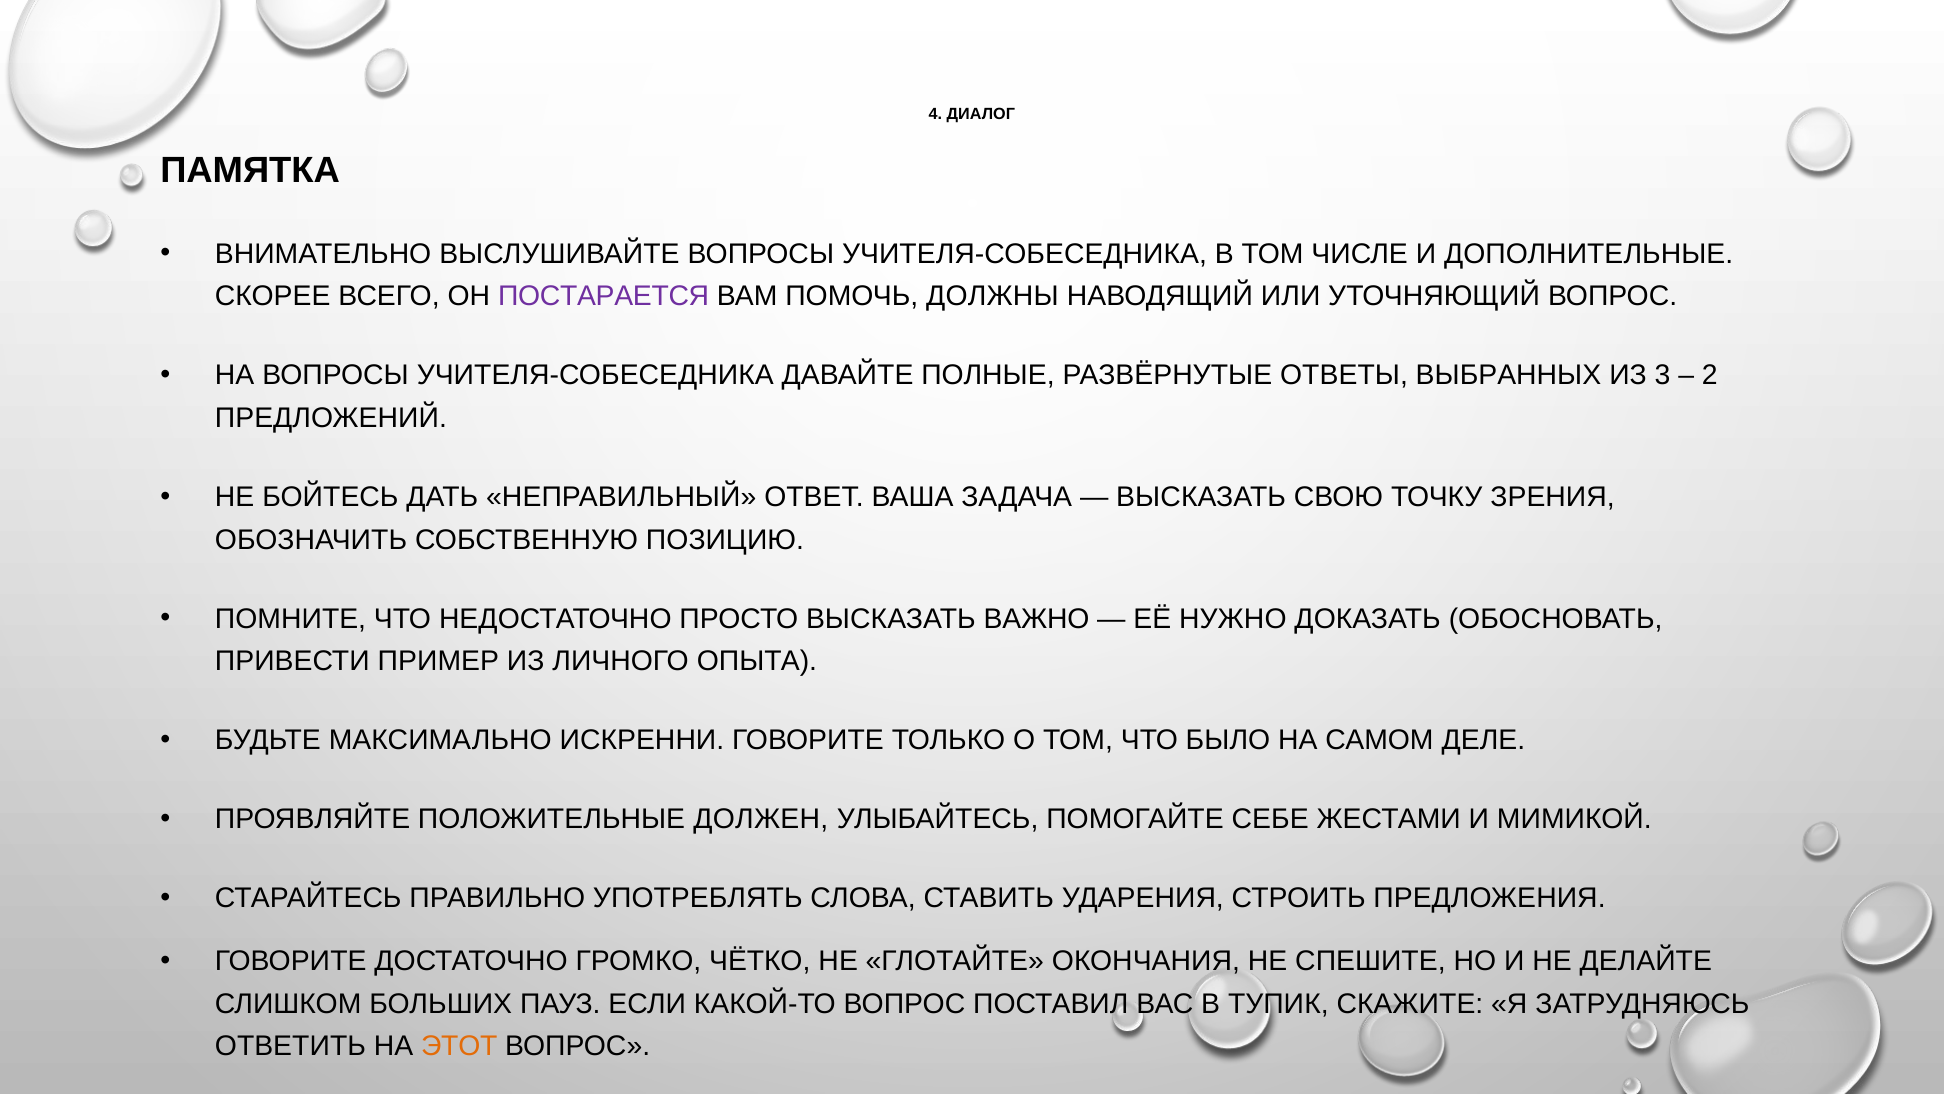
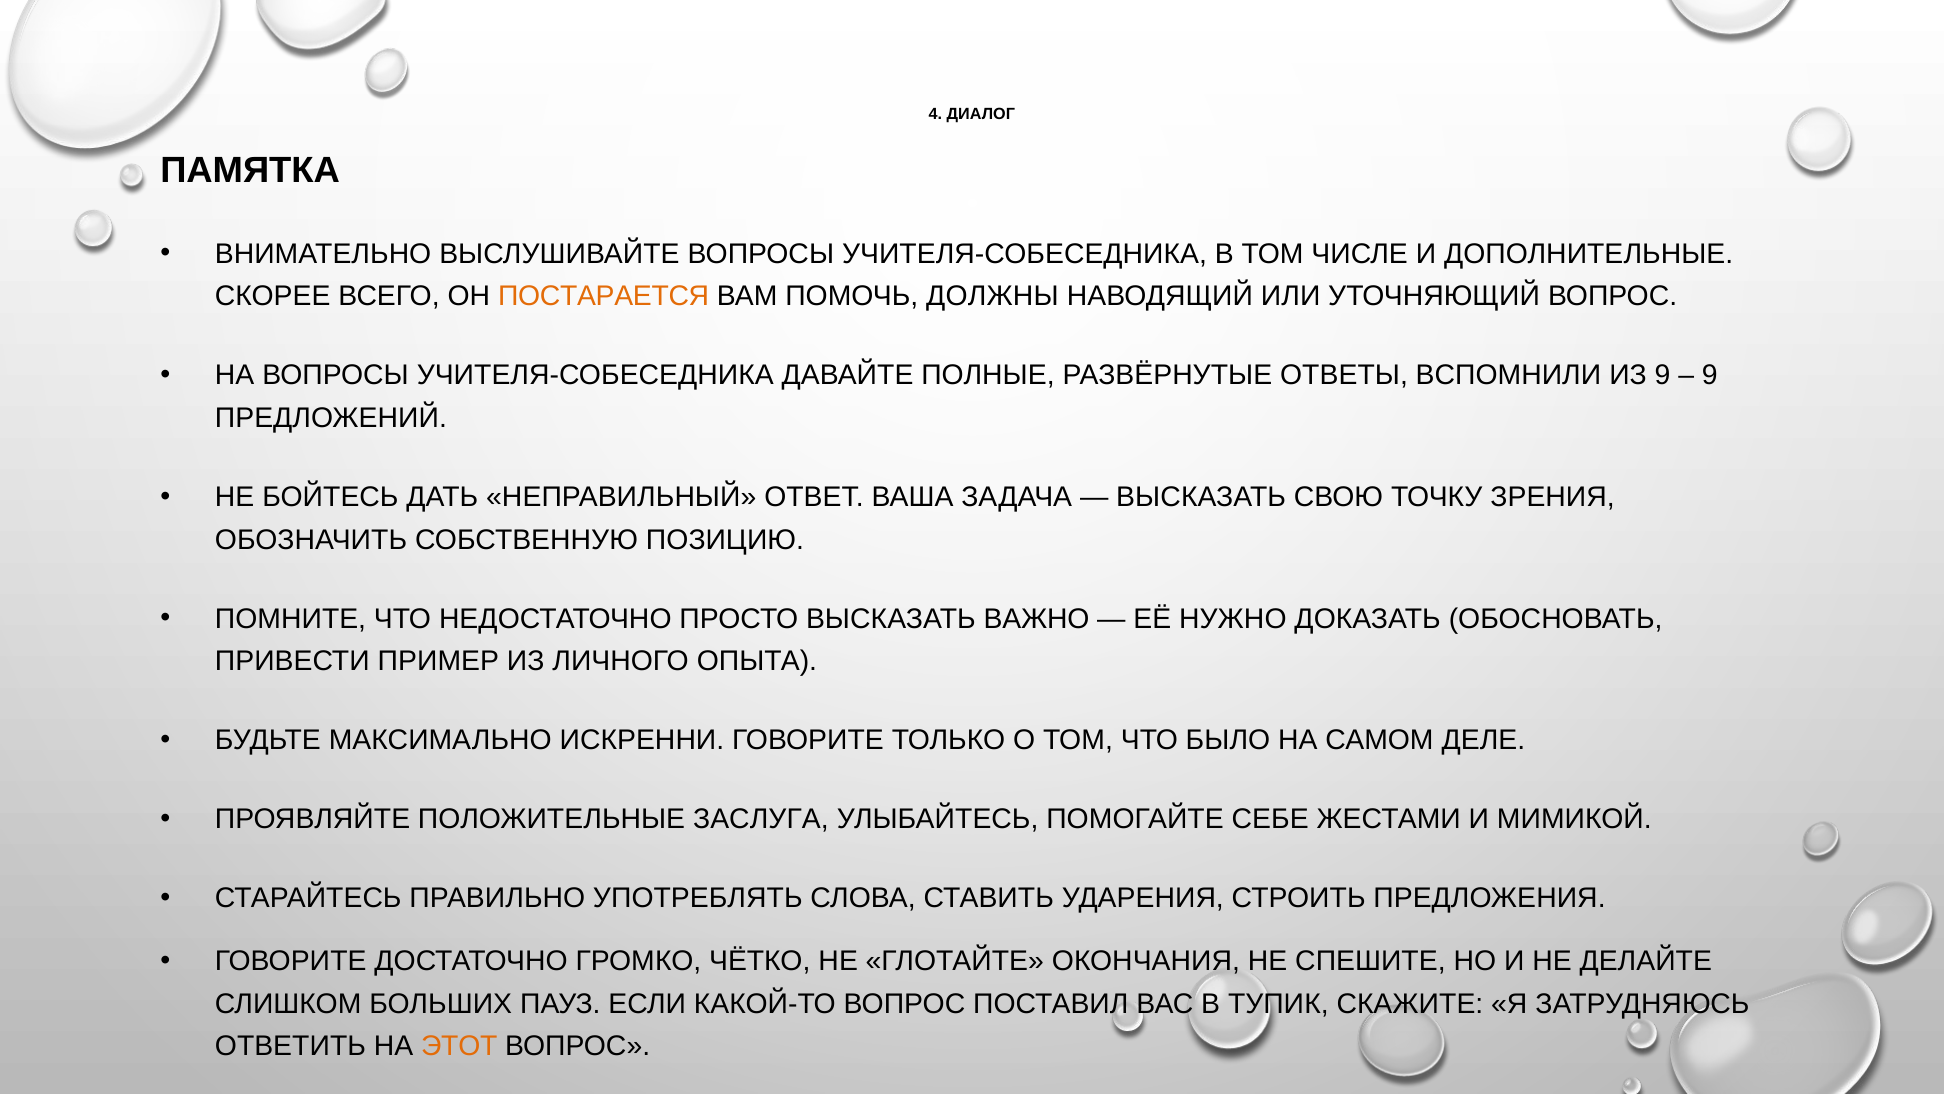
ПОСТАРАЕТСЯ colour: purple -> orange
ВЫБРАННЫХ: ВЫБРАННЫХ -> ВСПОМНИЛИ
ИЗ 3: 3 -> 9
2 at (1710, 375): 2 -> 9
ДОЛЖЕН: ДОЛЖЕН -> ЗАСЛУГА
